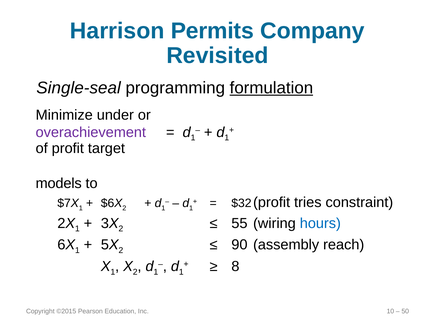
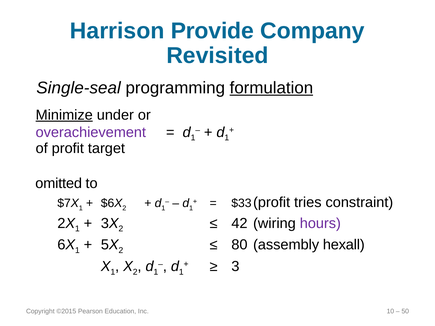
Permits: Permits -> Provide
Minimize underline: none -> present
models: models -> omitted
$32: $32 -> $33
55: 55 -> 42
hours colour: blue -> purple
90: 90 -> 80
reach: reach -> hexall
8: 8 -> 3
